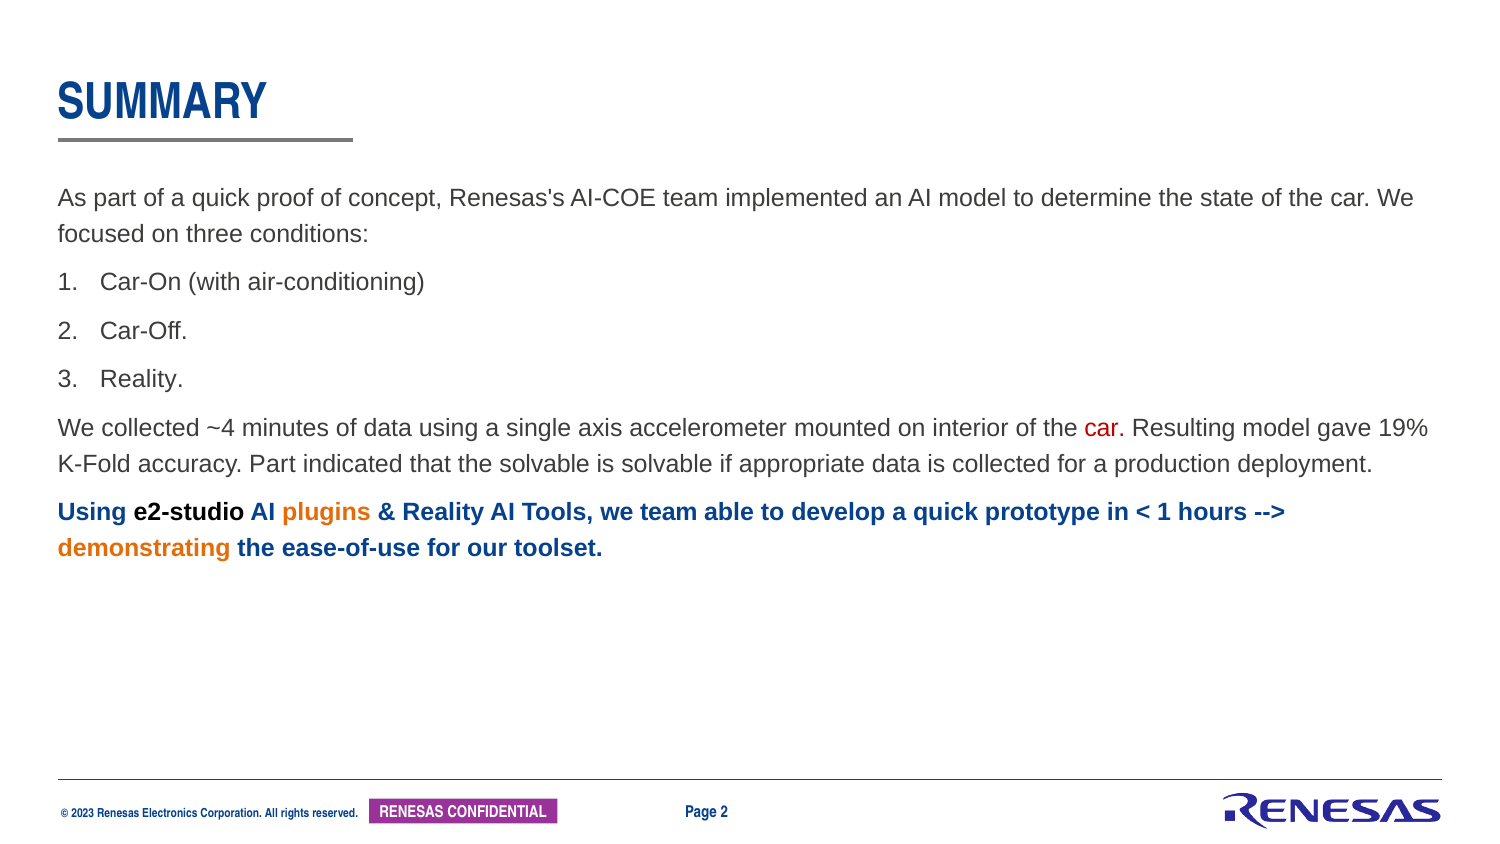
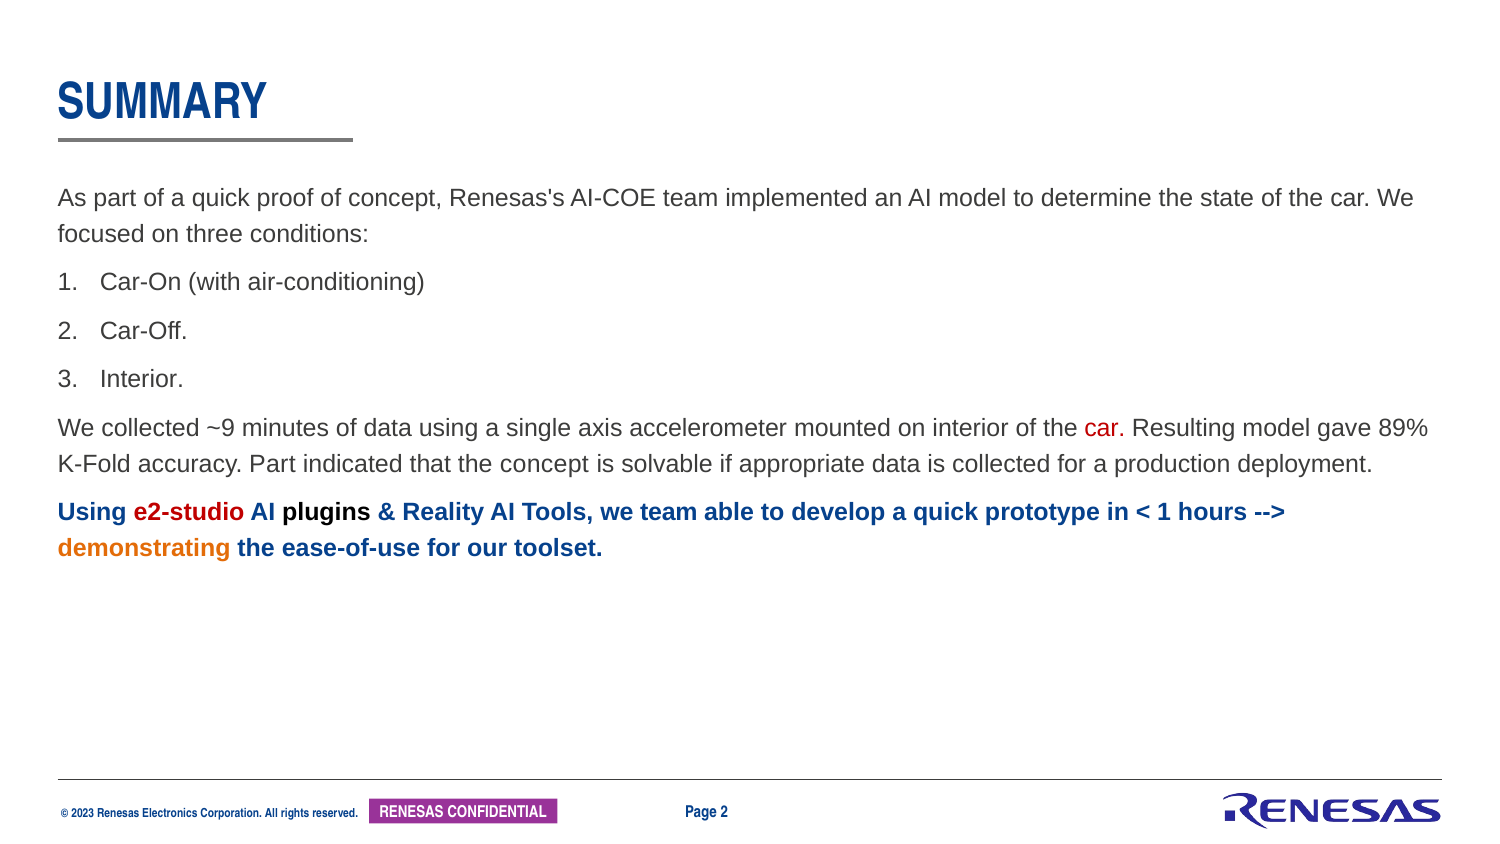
Reality at (142, 379): Reality -> Interior
~4: ~4 -> ~9
19%: 19% -> 89%
the solvable: solvable -> concept
e2-studio colour: black -> red
plugins colour: orange -> black
